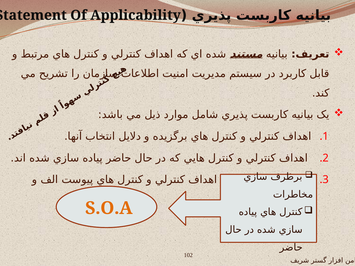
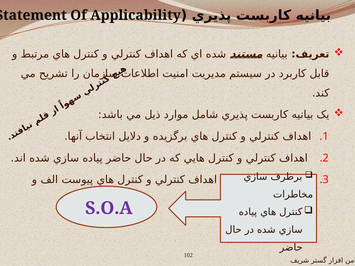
S.O.A colour: orange -> purple
